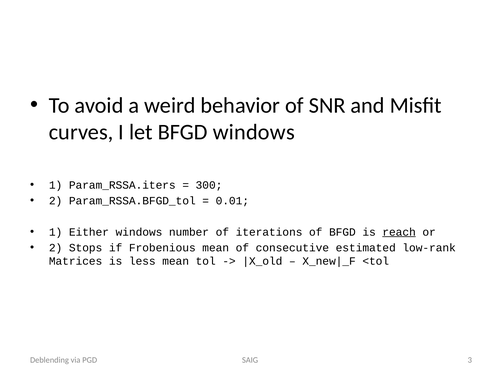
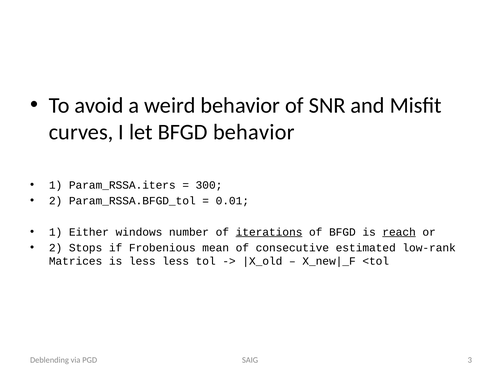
BFGD windows: windows -> behavior
iterations underline: none -> present
less mean: mean -> less
